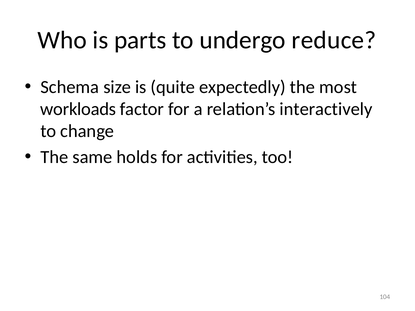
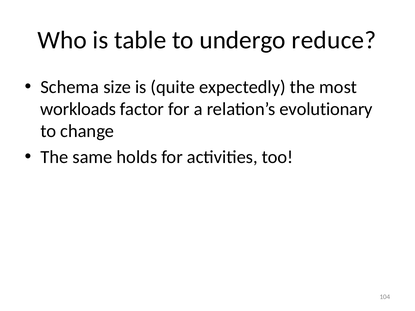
parts: parts -> table
interactively: interactively -> evolutionary
